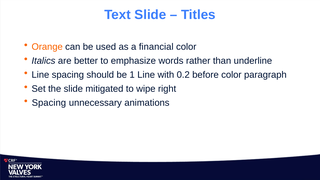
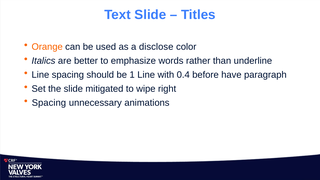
financial: financial -> disclose
0.2: 0.2 -> 0.4
before color: color -> have
